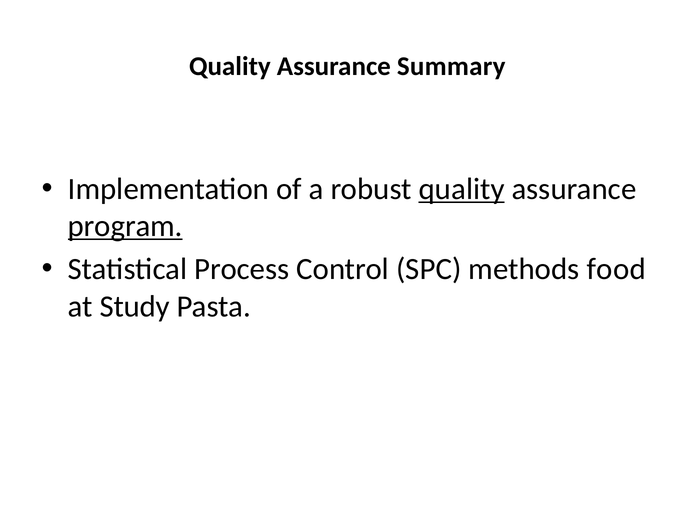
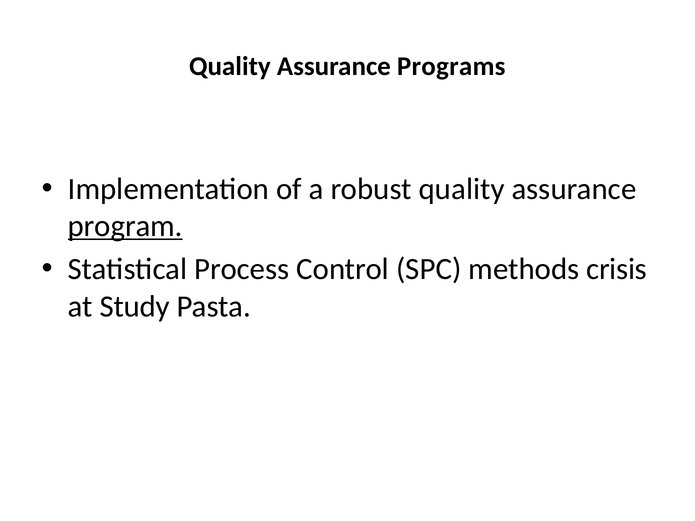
Summary: Summary -> Programs
quality at (462, 189) underline: present -> none
food: food -> crisis
